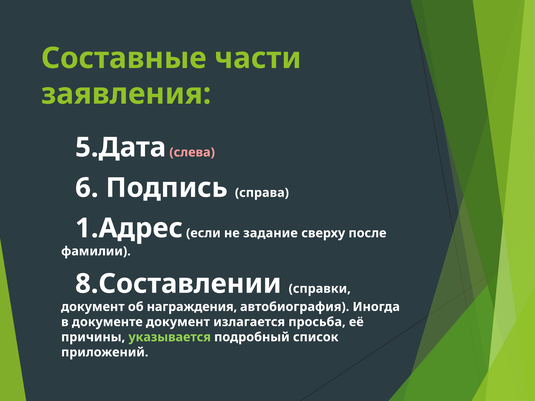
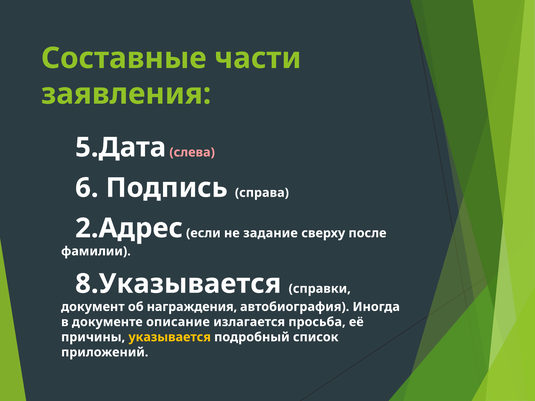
1.Адрес: 1.Адрес -> 2.Адрес
8.Составлении: 8.Составлении -> 8.Указывается
документе документ: документ -> описание
указывается colour: light green -> yellow
